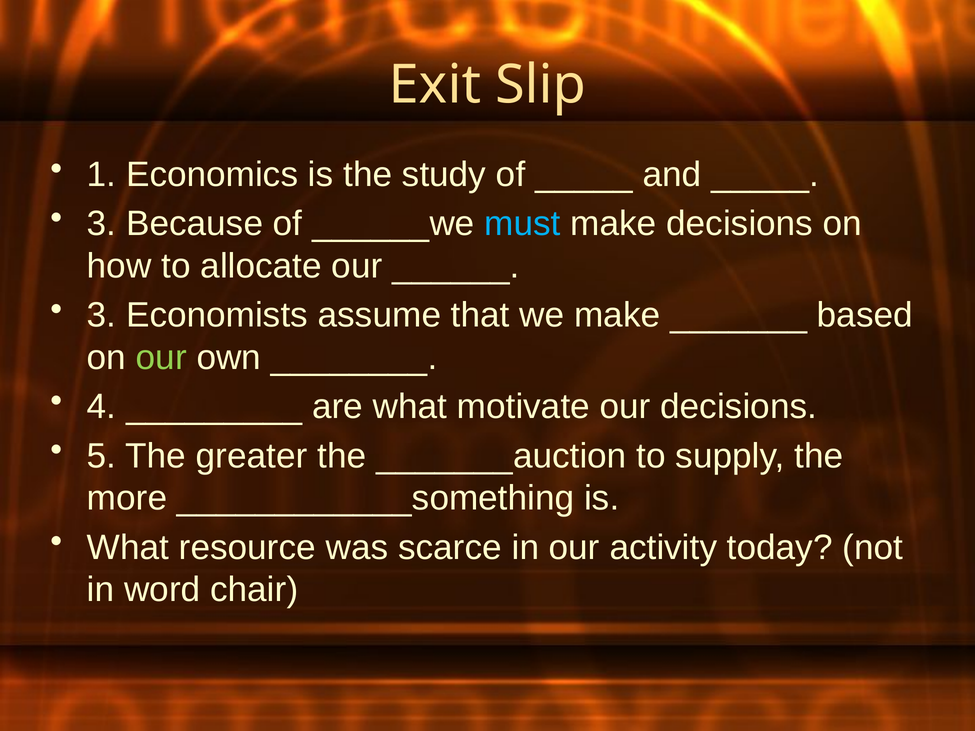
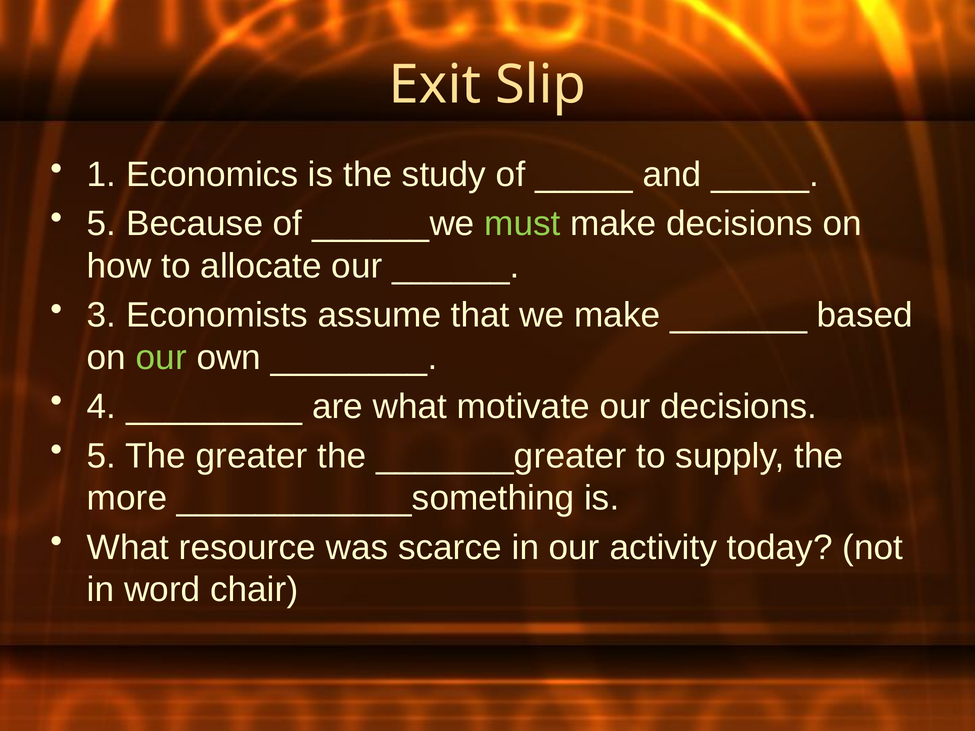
3 at (102, 224): 3 -> 5
must colour: light blue -> light green
_______auction: _______auction -> _______greater
